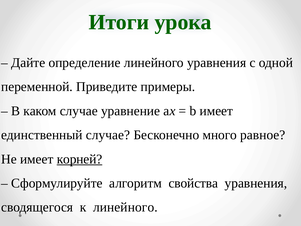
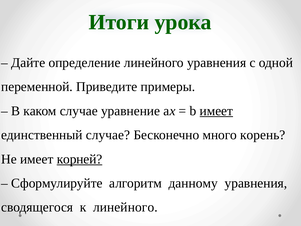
имеет at (216, 111) underline: none -> present
равное: равное -> корень
свойства: свойства -> данному
